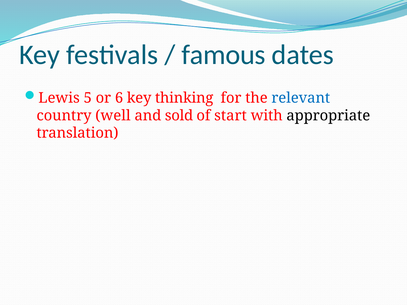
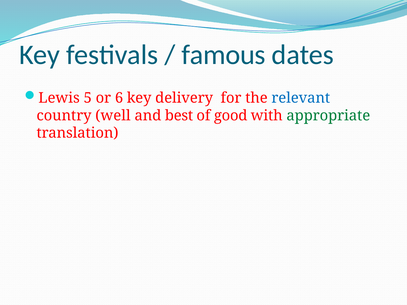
thinking: thinking -> delivery
sold: sold -> best
start: start -> good
appropriate colour: black -> green
